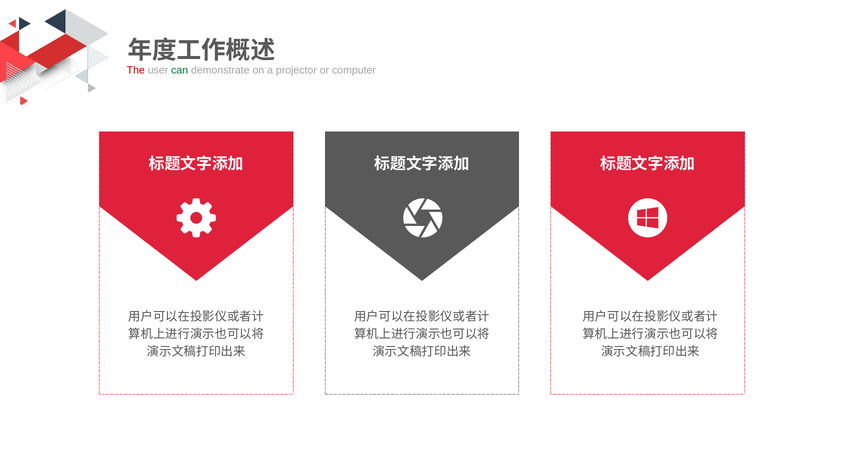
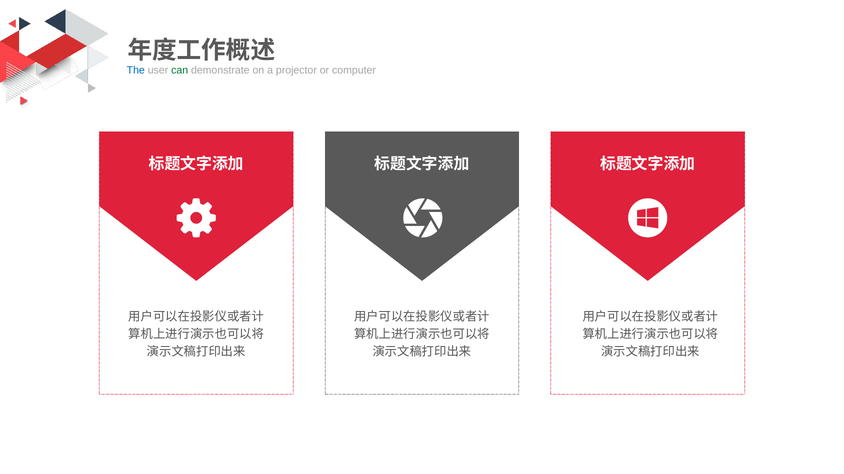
The colour: red -> blue
